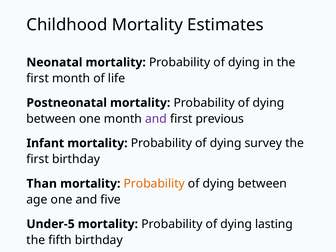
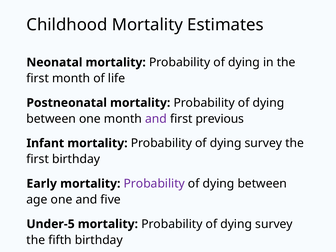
Than: Than -> Early
Probability at (154, 184) colour: orange -> purple
lasting at (274, 224): lasting -> survey
